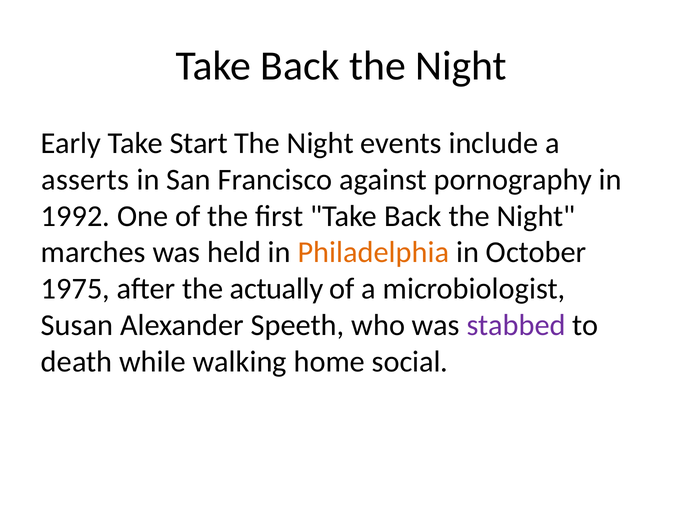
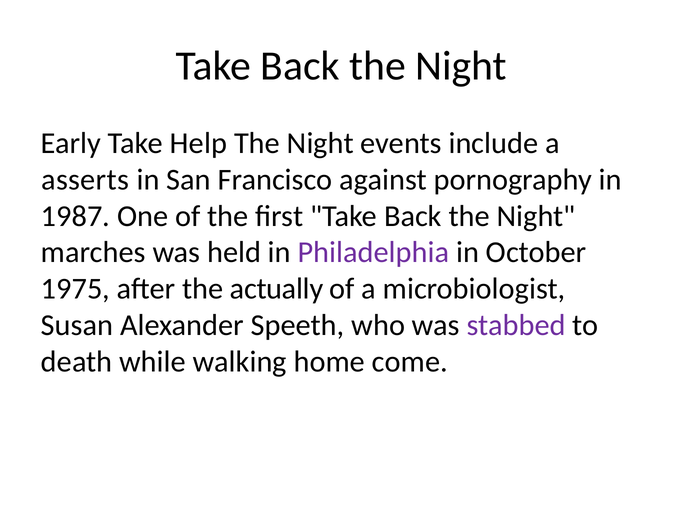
Start: Start -> Help
1992: 1992 -> 1987
Philadelphia colour: orange -> purple
social: social -> come
